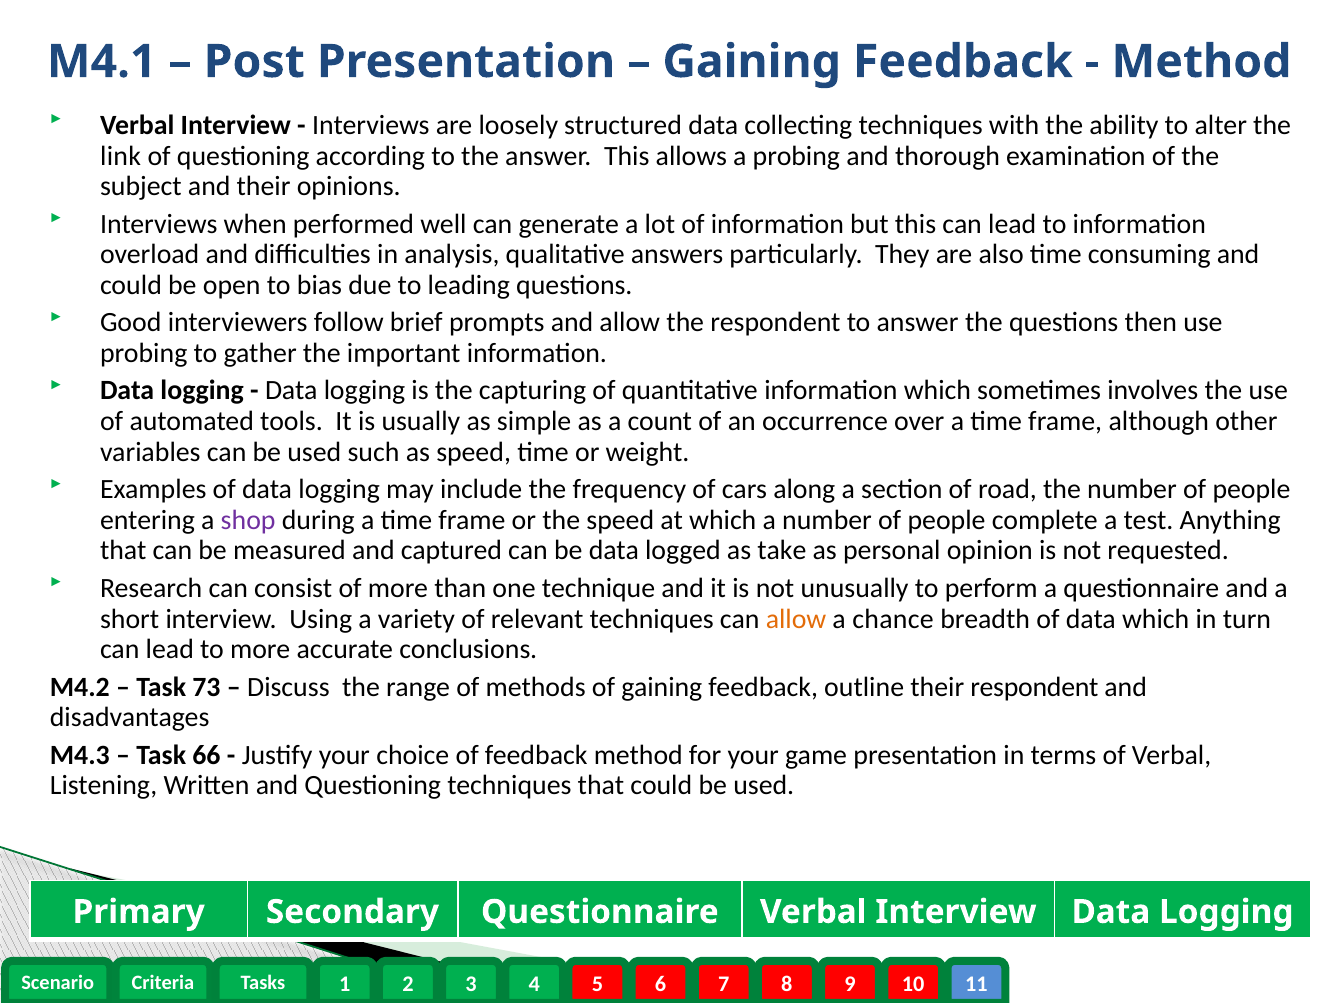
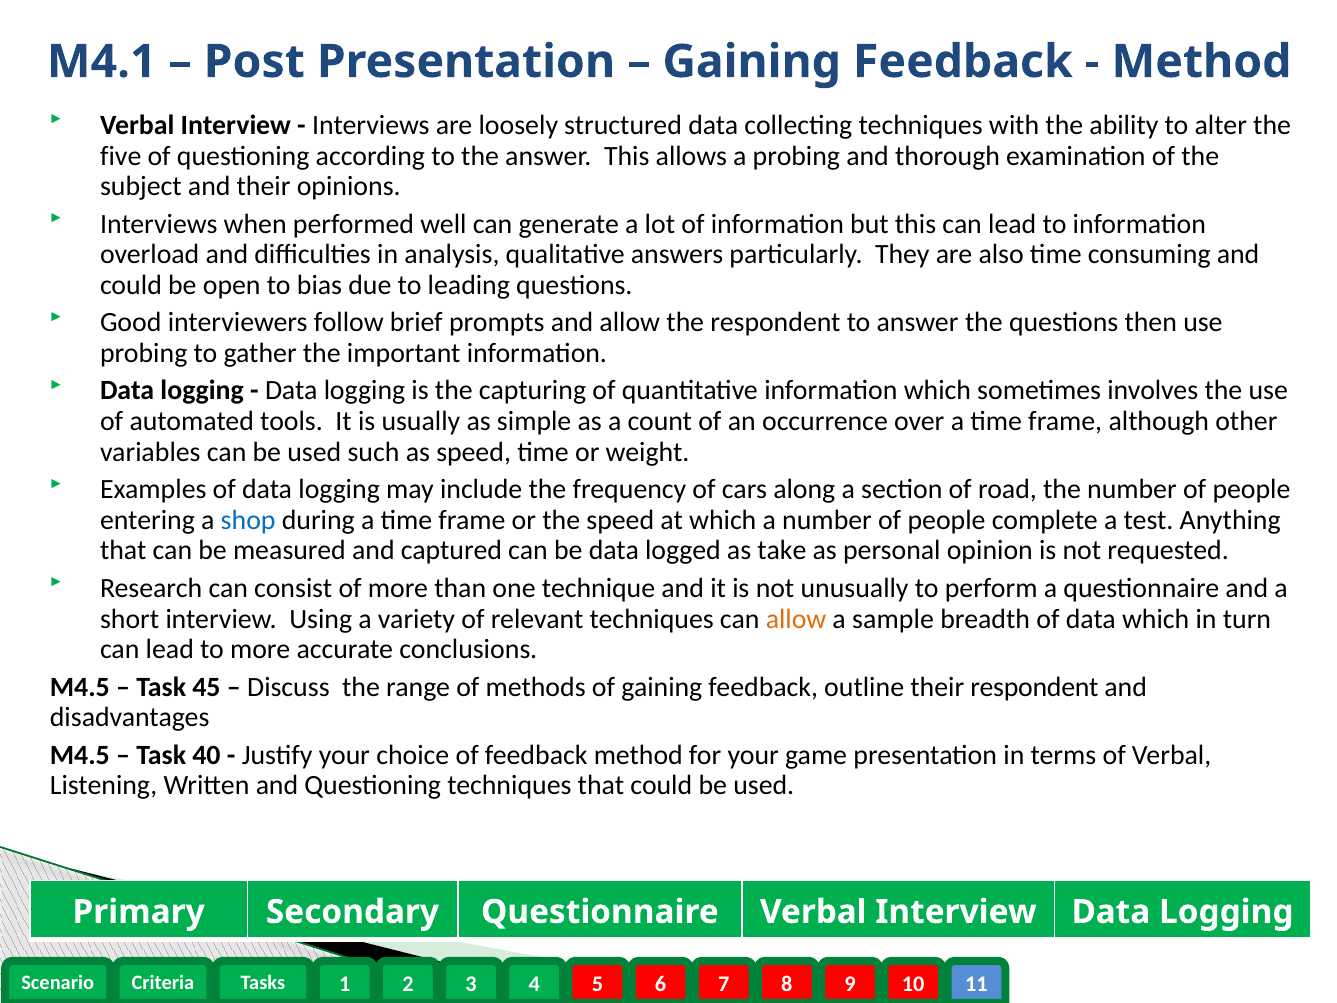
link: link -> five
shop colour: purple -> blue
chance: chance -> sample
M4.2 at (80, 687): M4.2 -> M4.5
73: 73 -> 45
M4.3 at (80, 755): M4.3 -> M4.5
66: 66 -> 40
